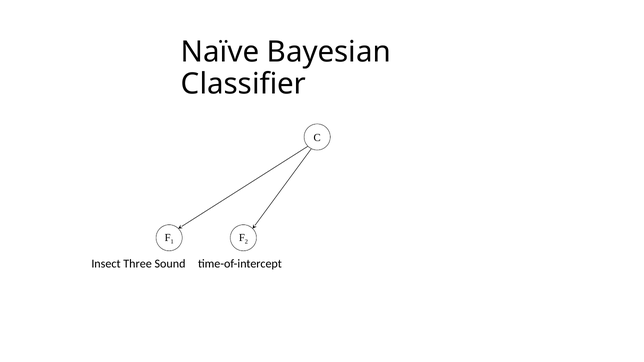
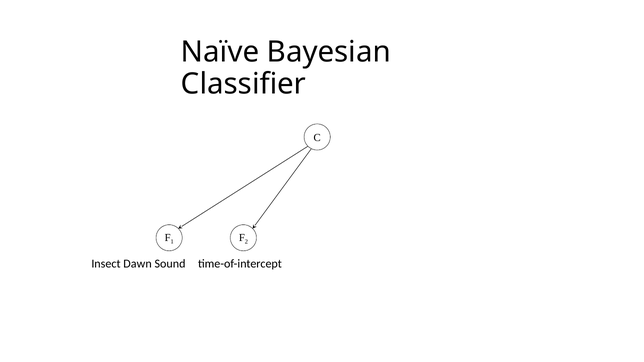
Three: Three -> Dawn
